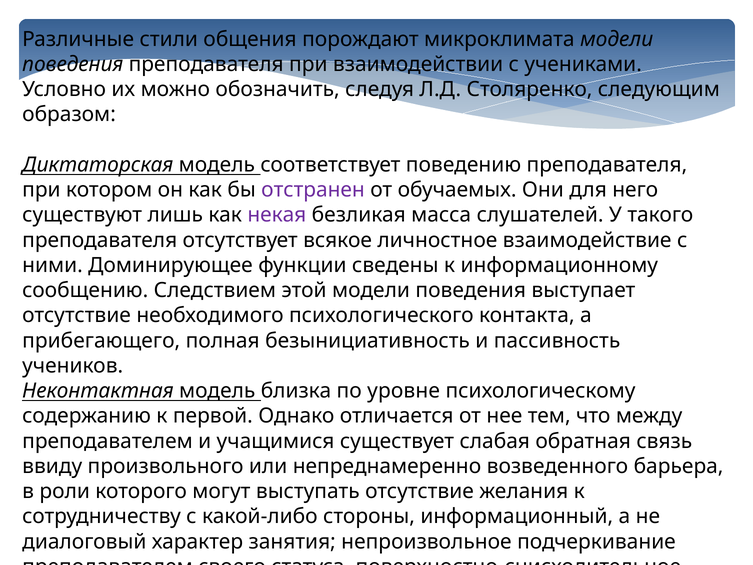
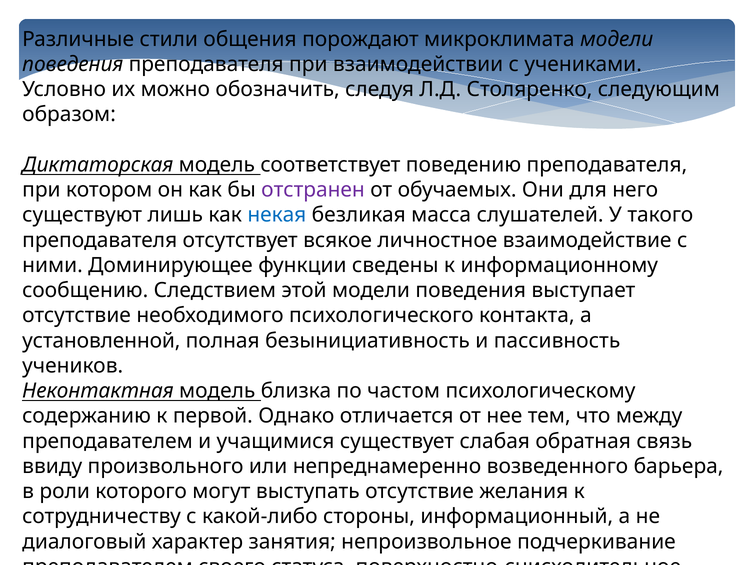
некая colour: purple -> blue
прибегающего: прибегающего -> установленной
уровне: уровне -> частом
